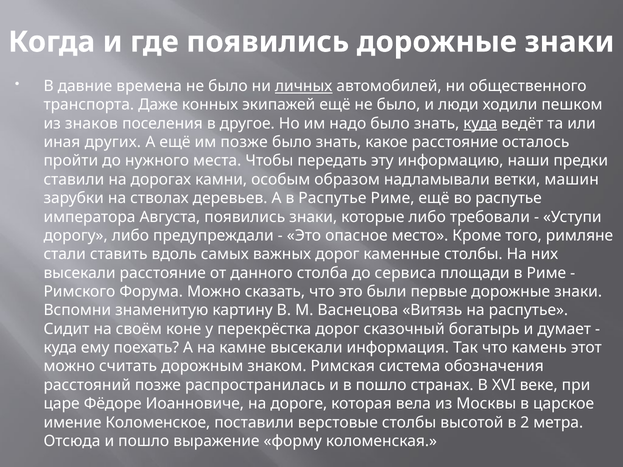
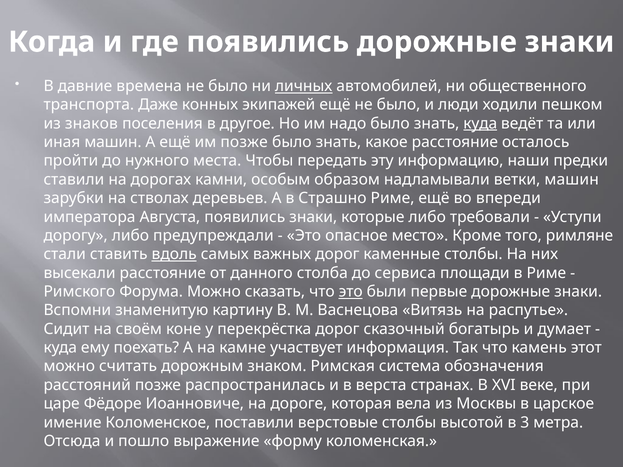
иная других: других -> машин
в Распутье: Распутье -> Страшно
во распутье: распутье -> впереди
вдоль underline: none -> present
это at (351, 292) underline: none -> present
камне высекали: высекали -> участвует
в пошло: пошло -> верста
2: 2 -> 3
